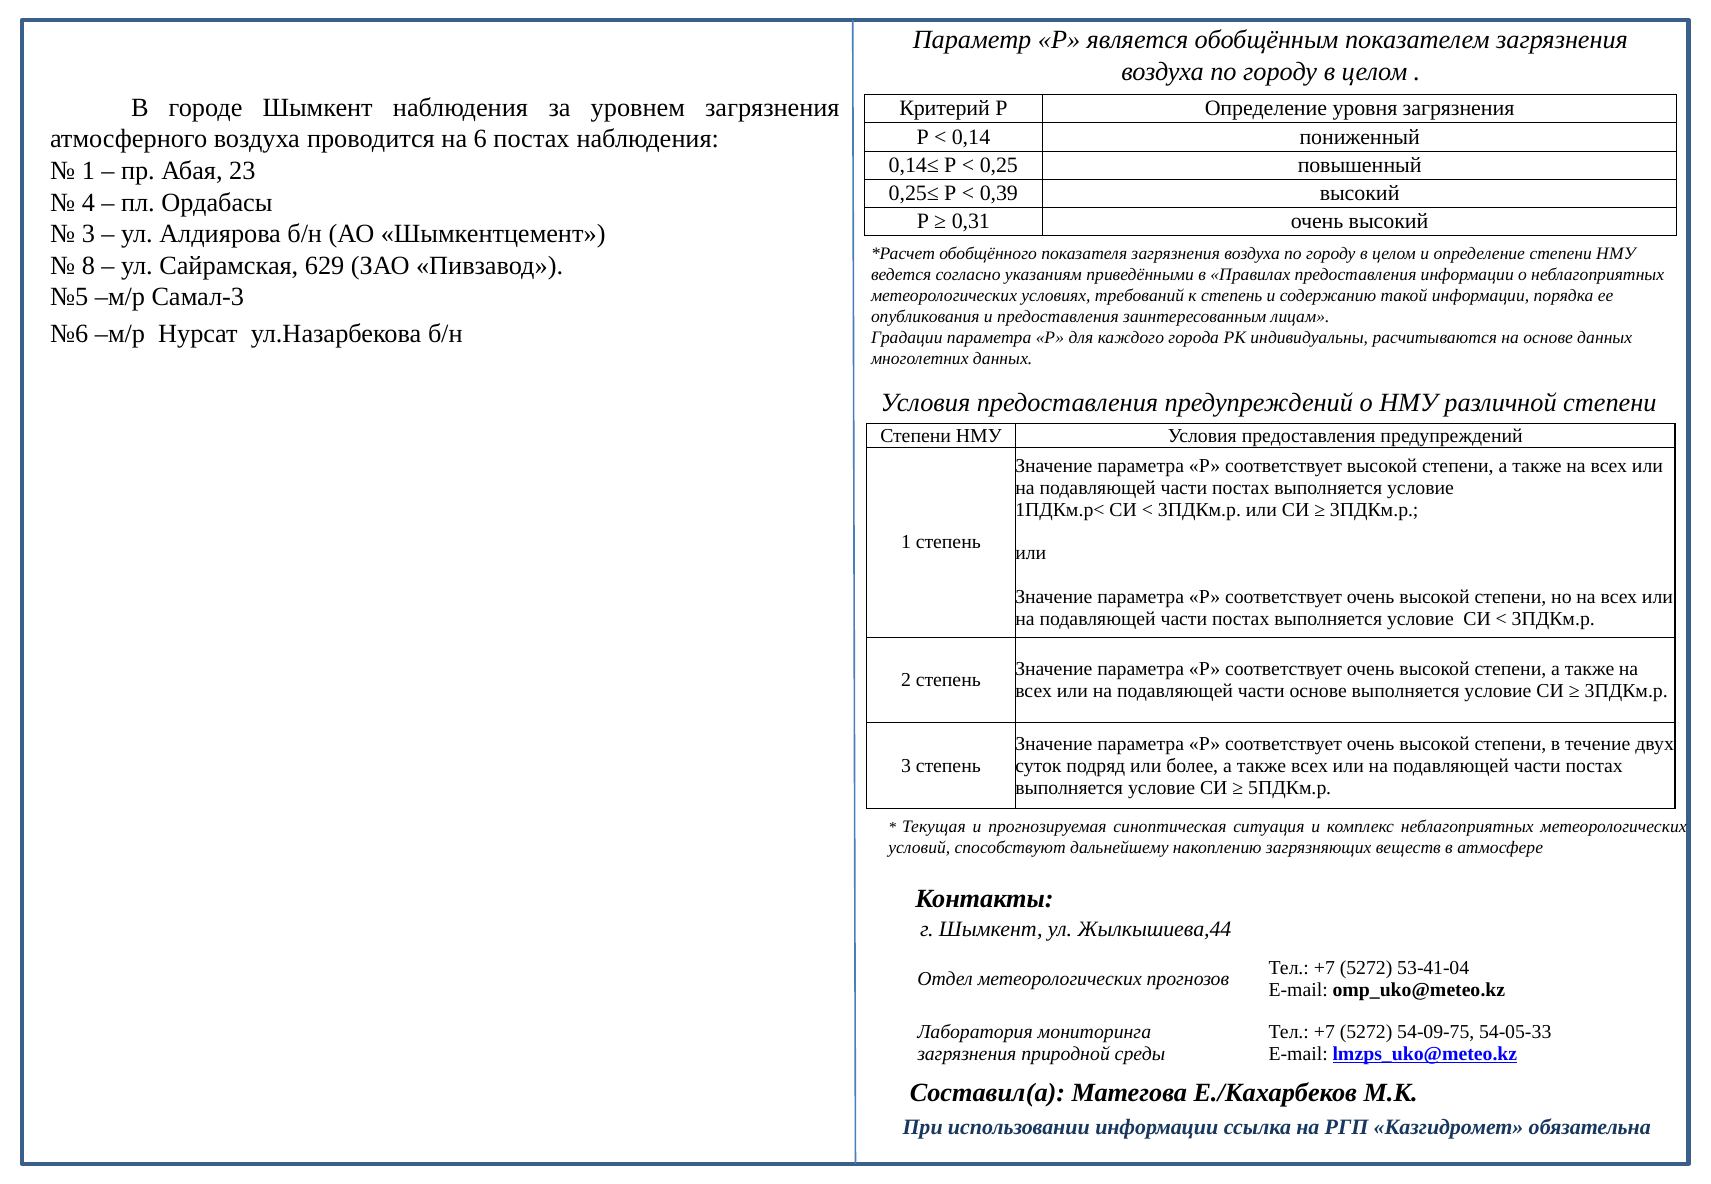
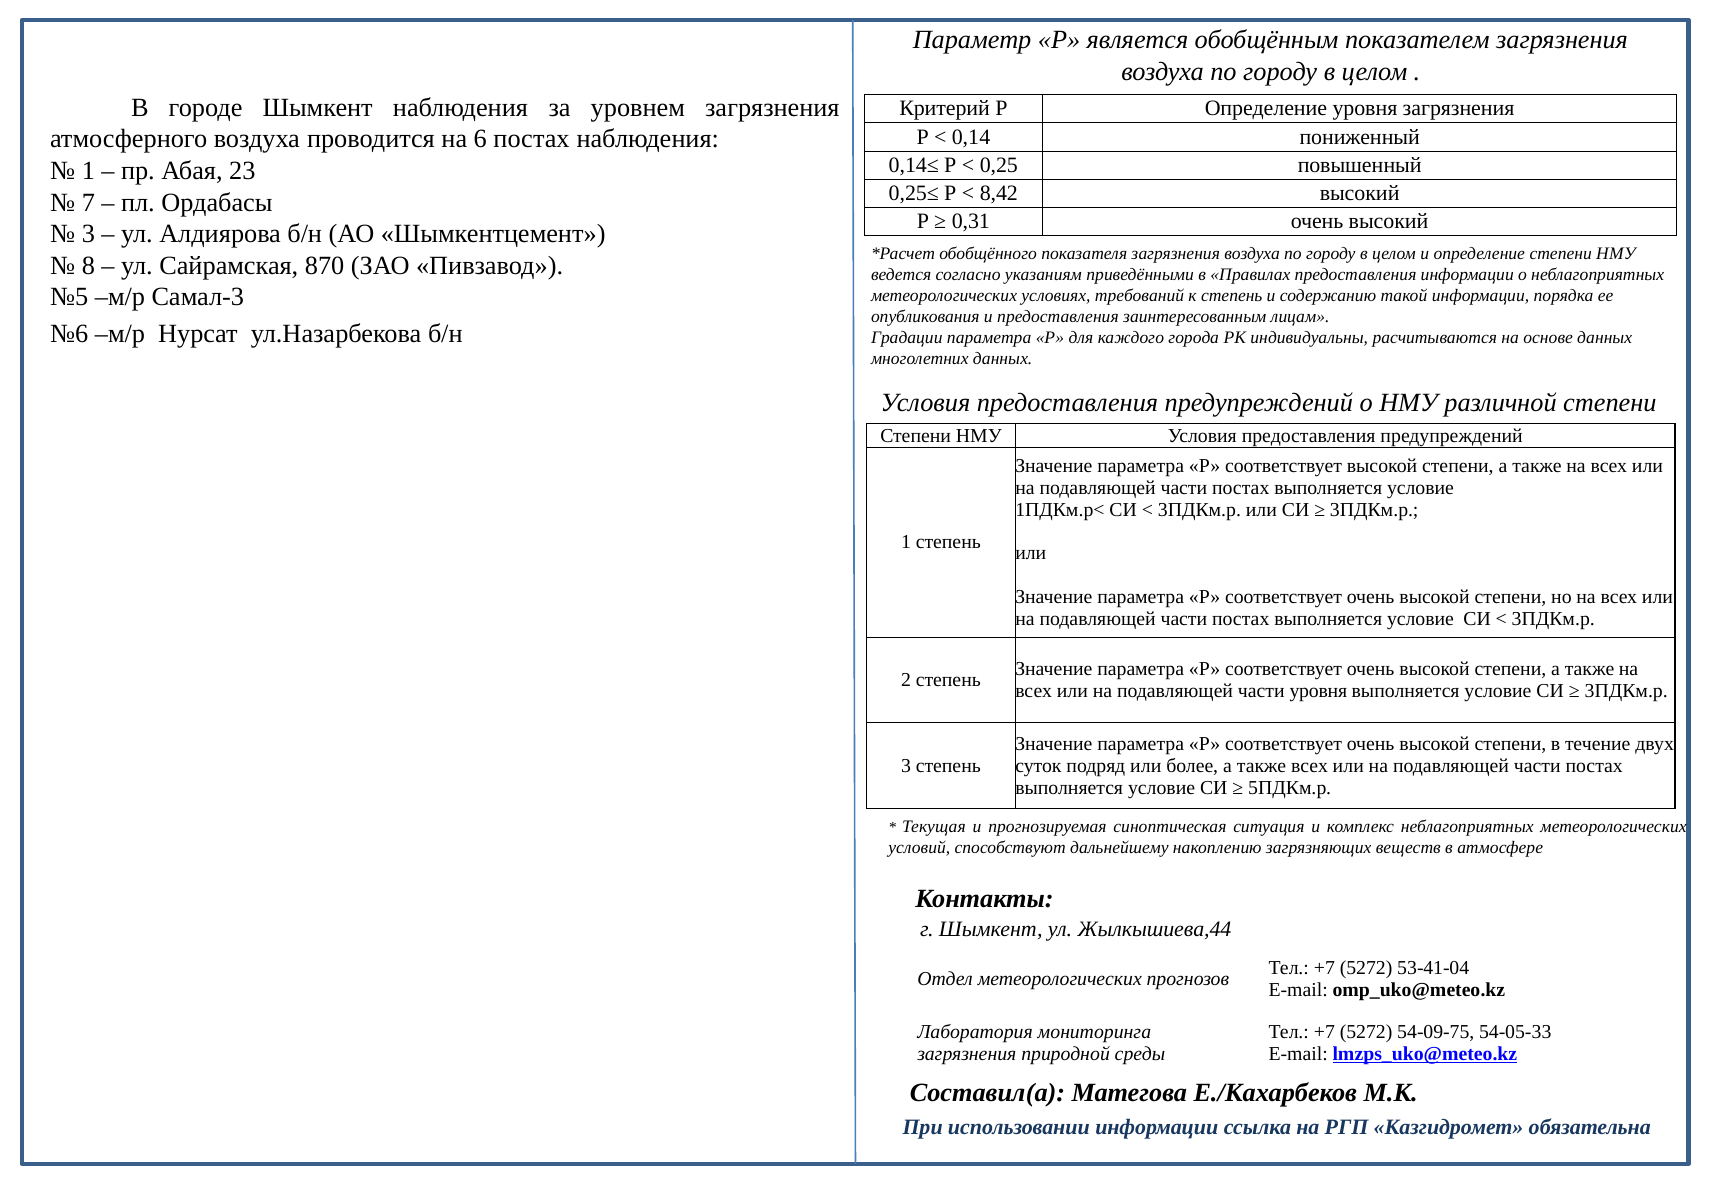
0,39: 0,39 -> 8,42
4: 4 -> 7
629: 629 -> 870
части основе: основе -> уровня
